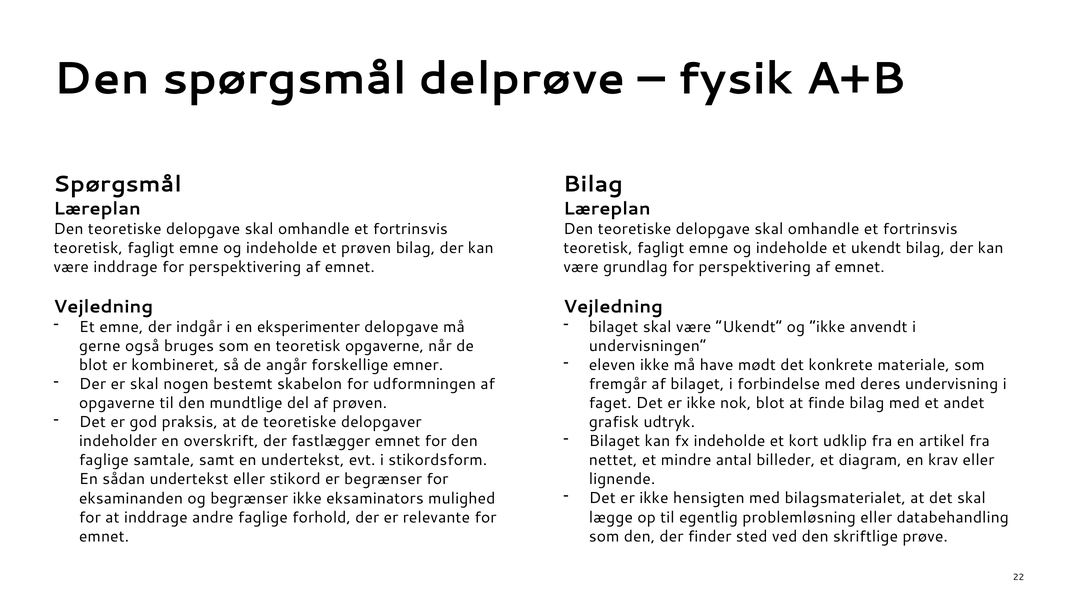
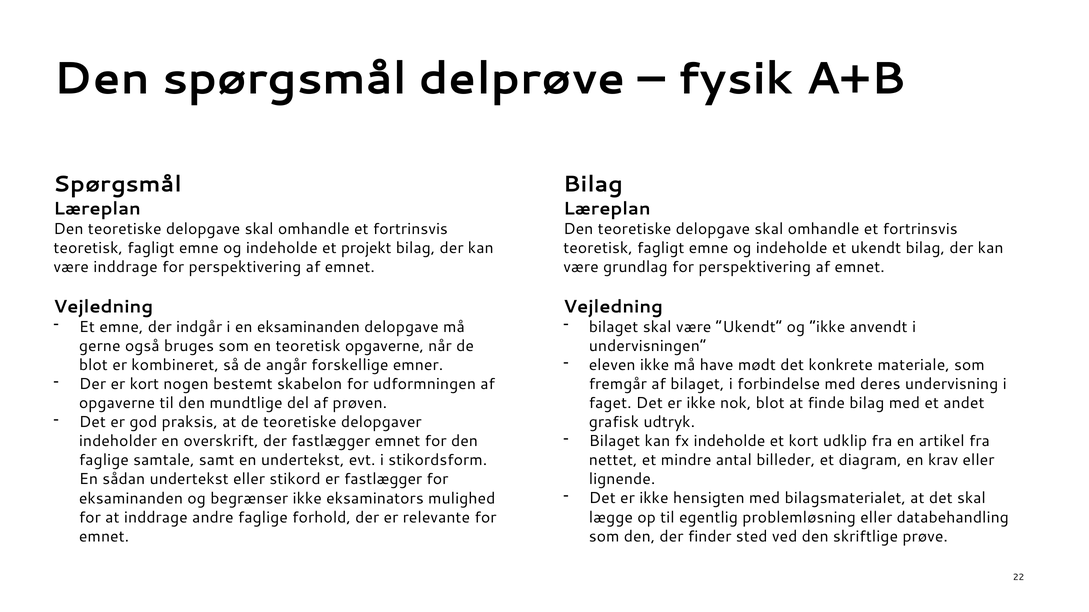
et prøven: prøven -> projekt
en eksperimenter: eksperimenter -> eksaminanden
er skal: skal -> kort
er begrænser: begrænser -> fastlægger
